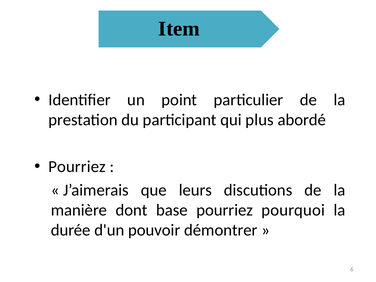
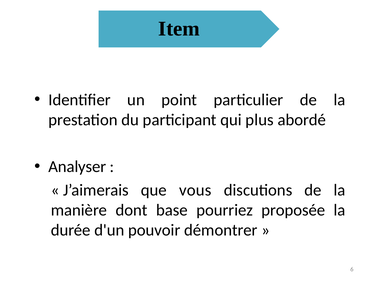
Pourriez at (77, 167): Pourriez -> Analyser
leurs: leurs -> vous
pourquoi: pourquoi -> proposée
